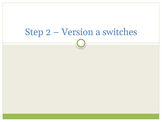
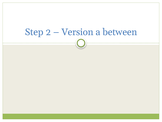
switches: switches -> between
